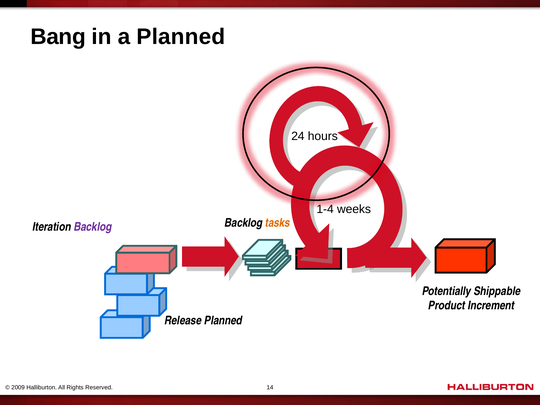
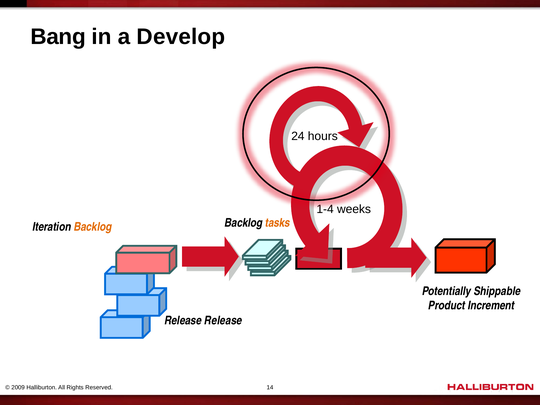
a Planned: Planned -> Develop
Backlog at (93, 227) colour: purple -> orange
Release Planned: Planned -> Release
